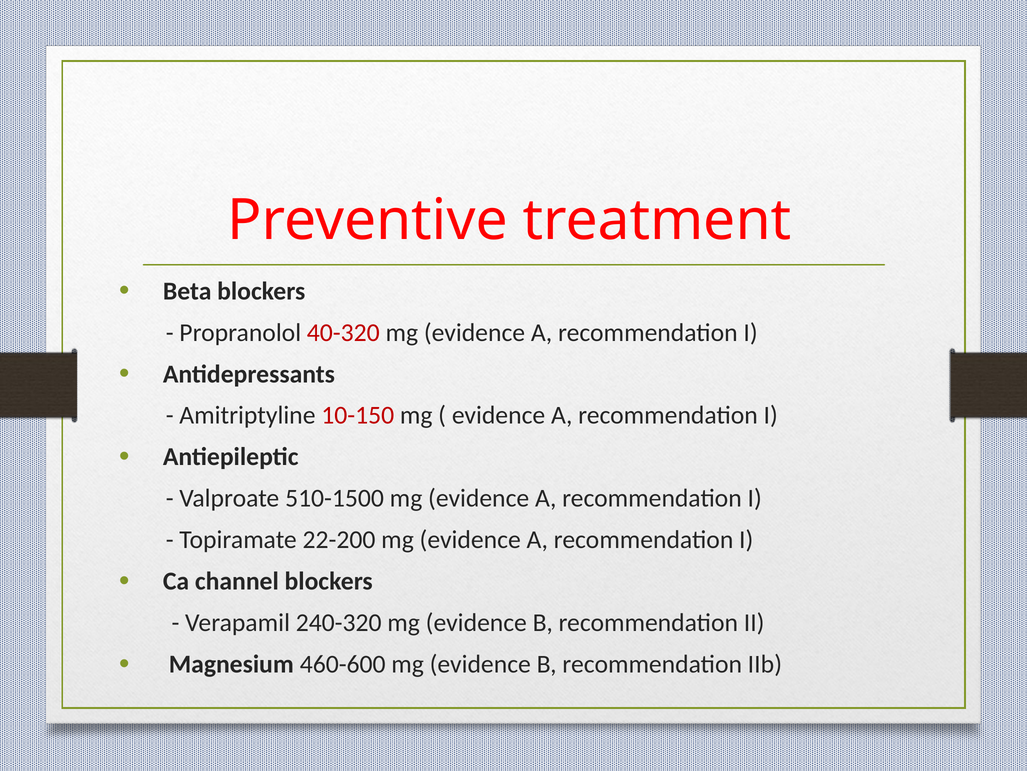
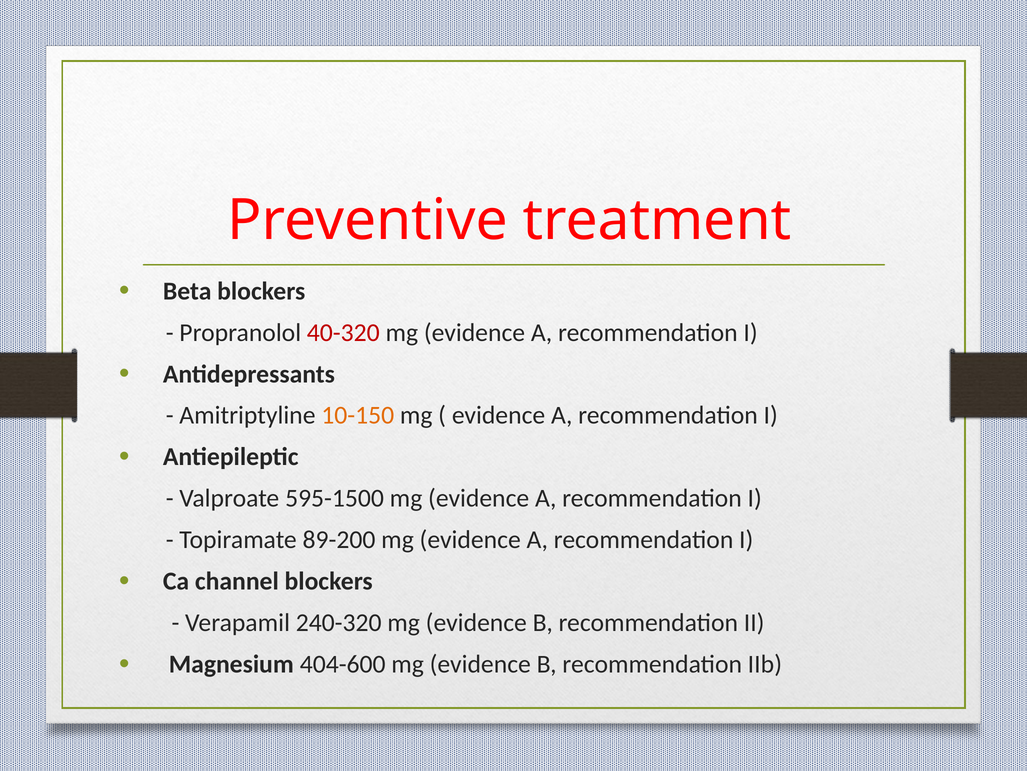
10-150 colour: red -> orange
510-1500: 510-1500 -> 595-1500
22-200: 22-200 -> 89-200
460-600: 460-600 -> 404-600
